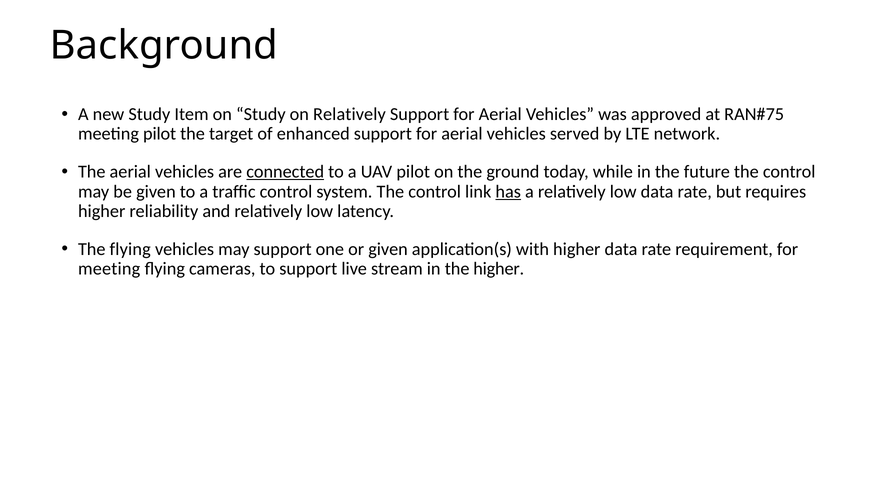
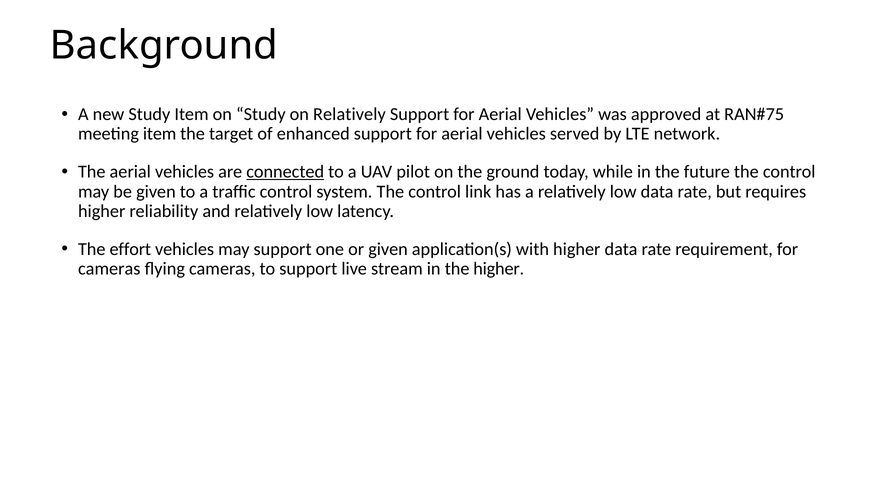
meeting pilot: pilot -> item
has underline: present -> none
The flying: flying -> effort
meeting at (109, 269): meeting -> cameras
